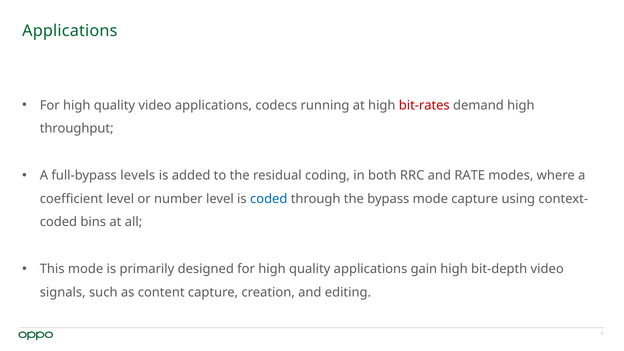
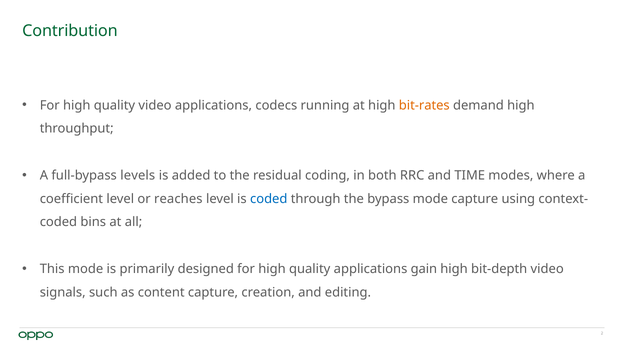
Applications at (70, 31): Applications -> Contribution
bit-rates colour: red -> orange
RATE: RATE -> TIME
number: number -> reaches
